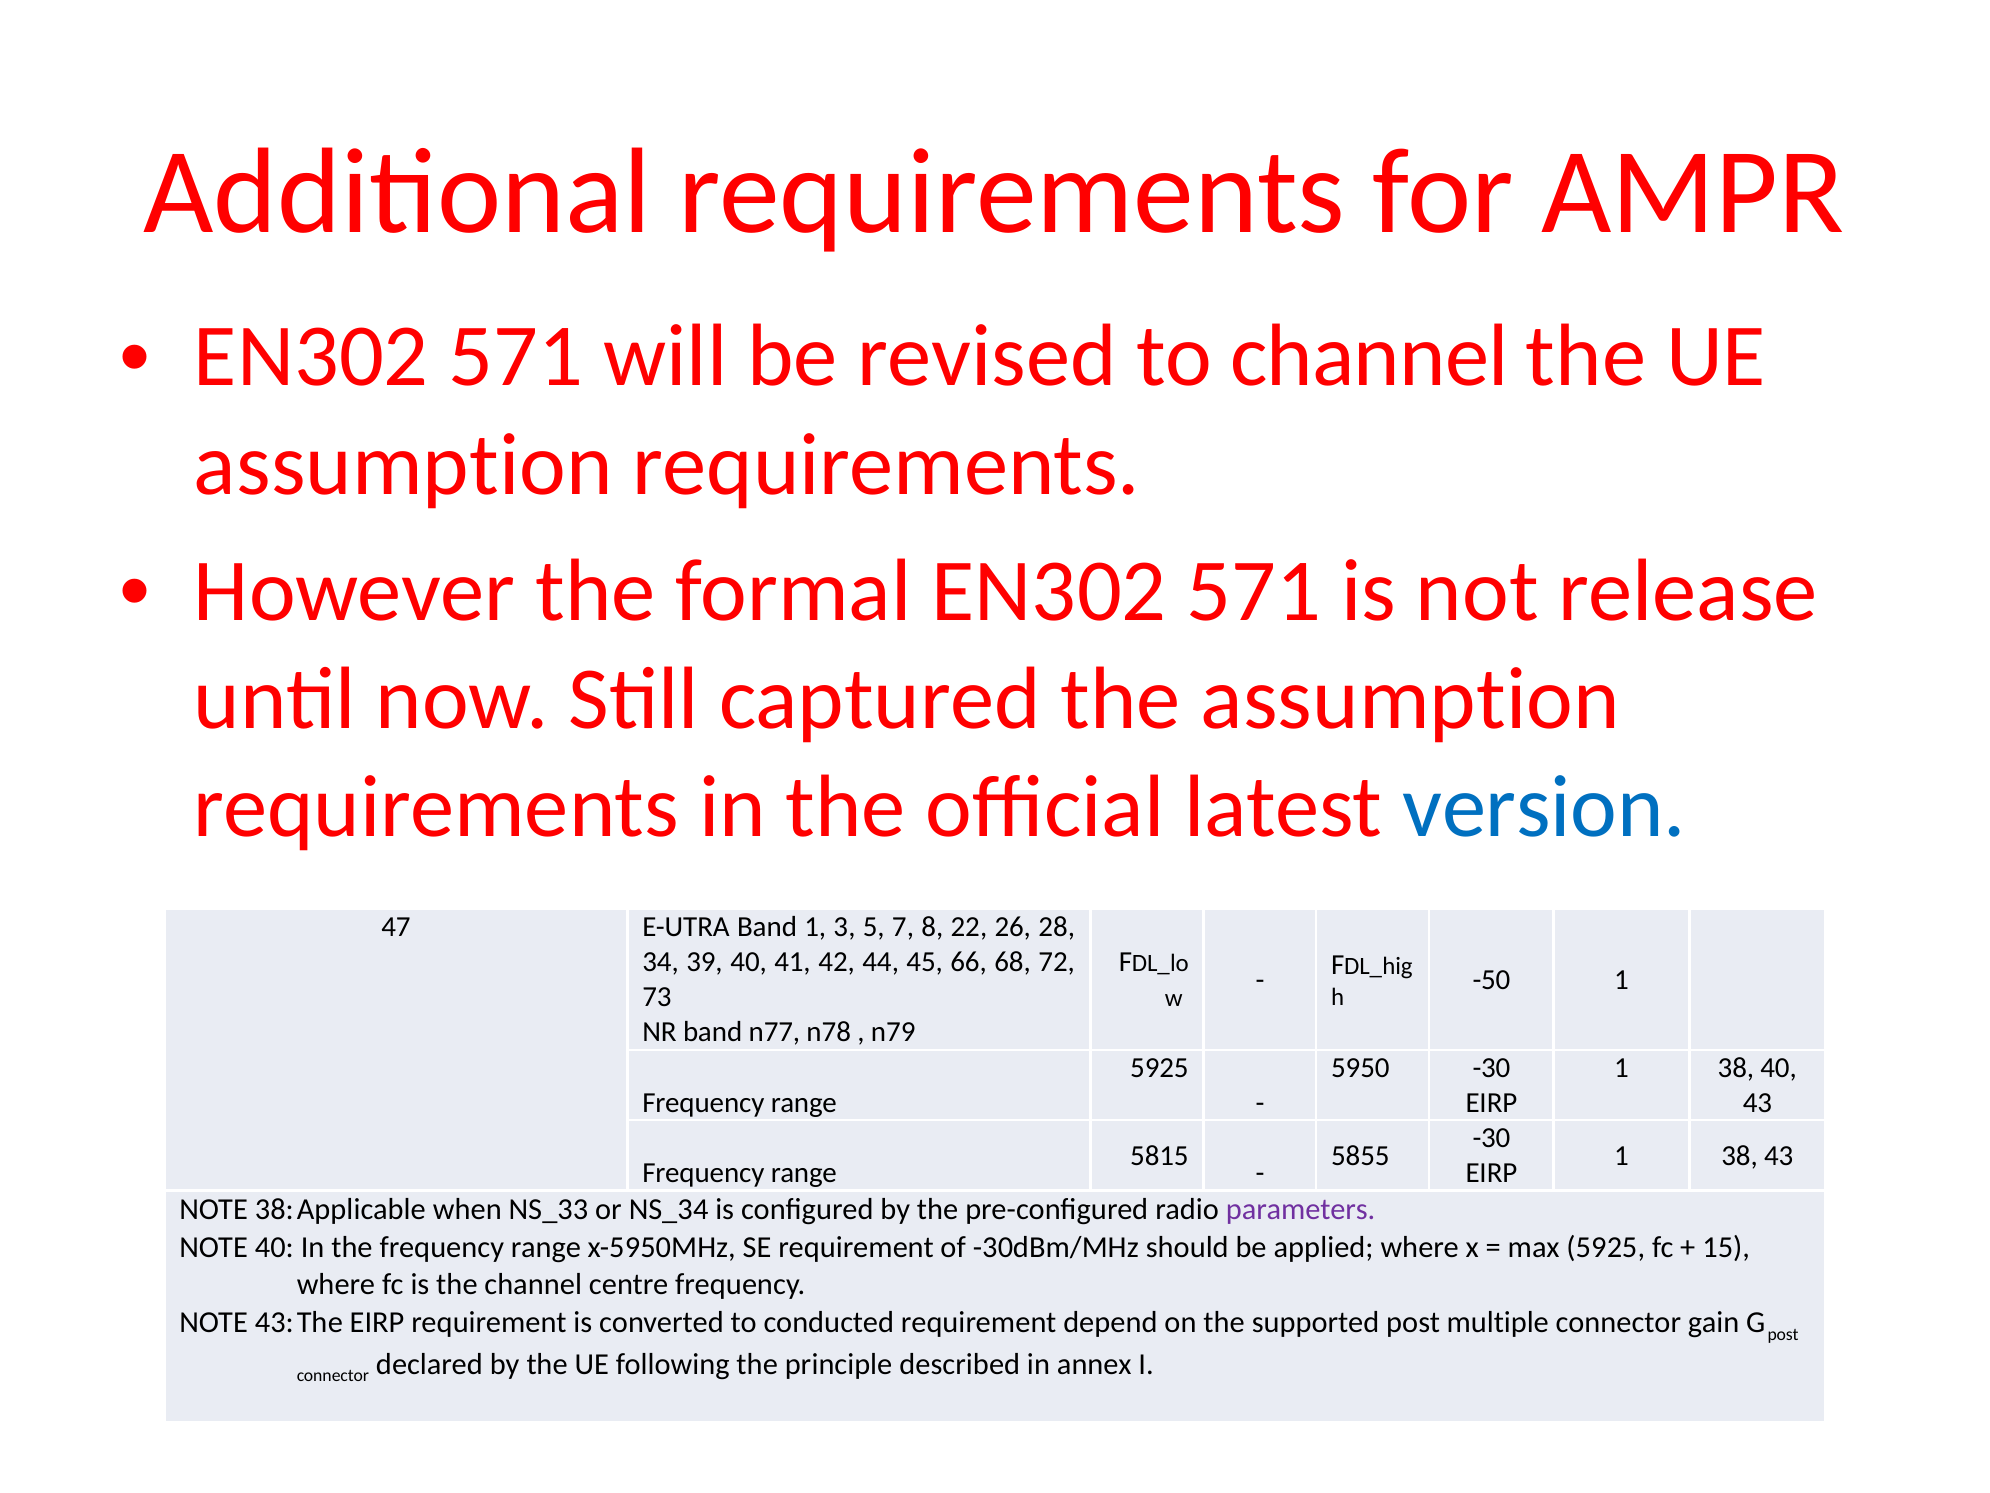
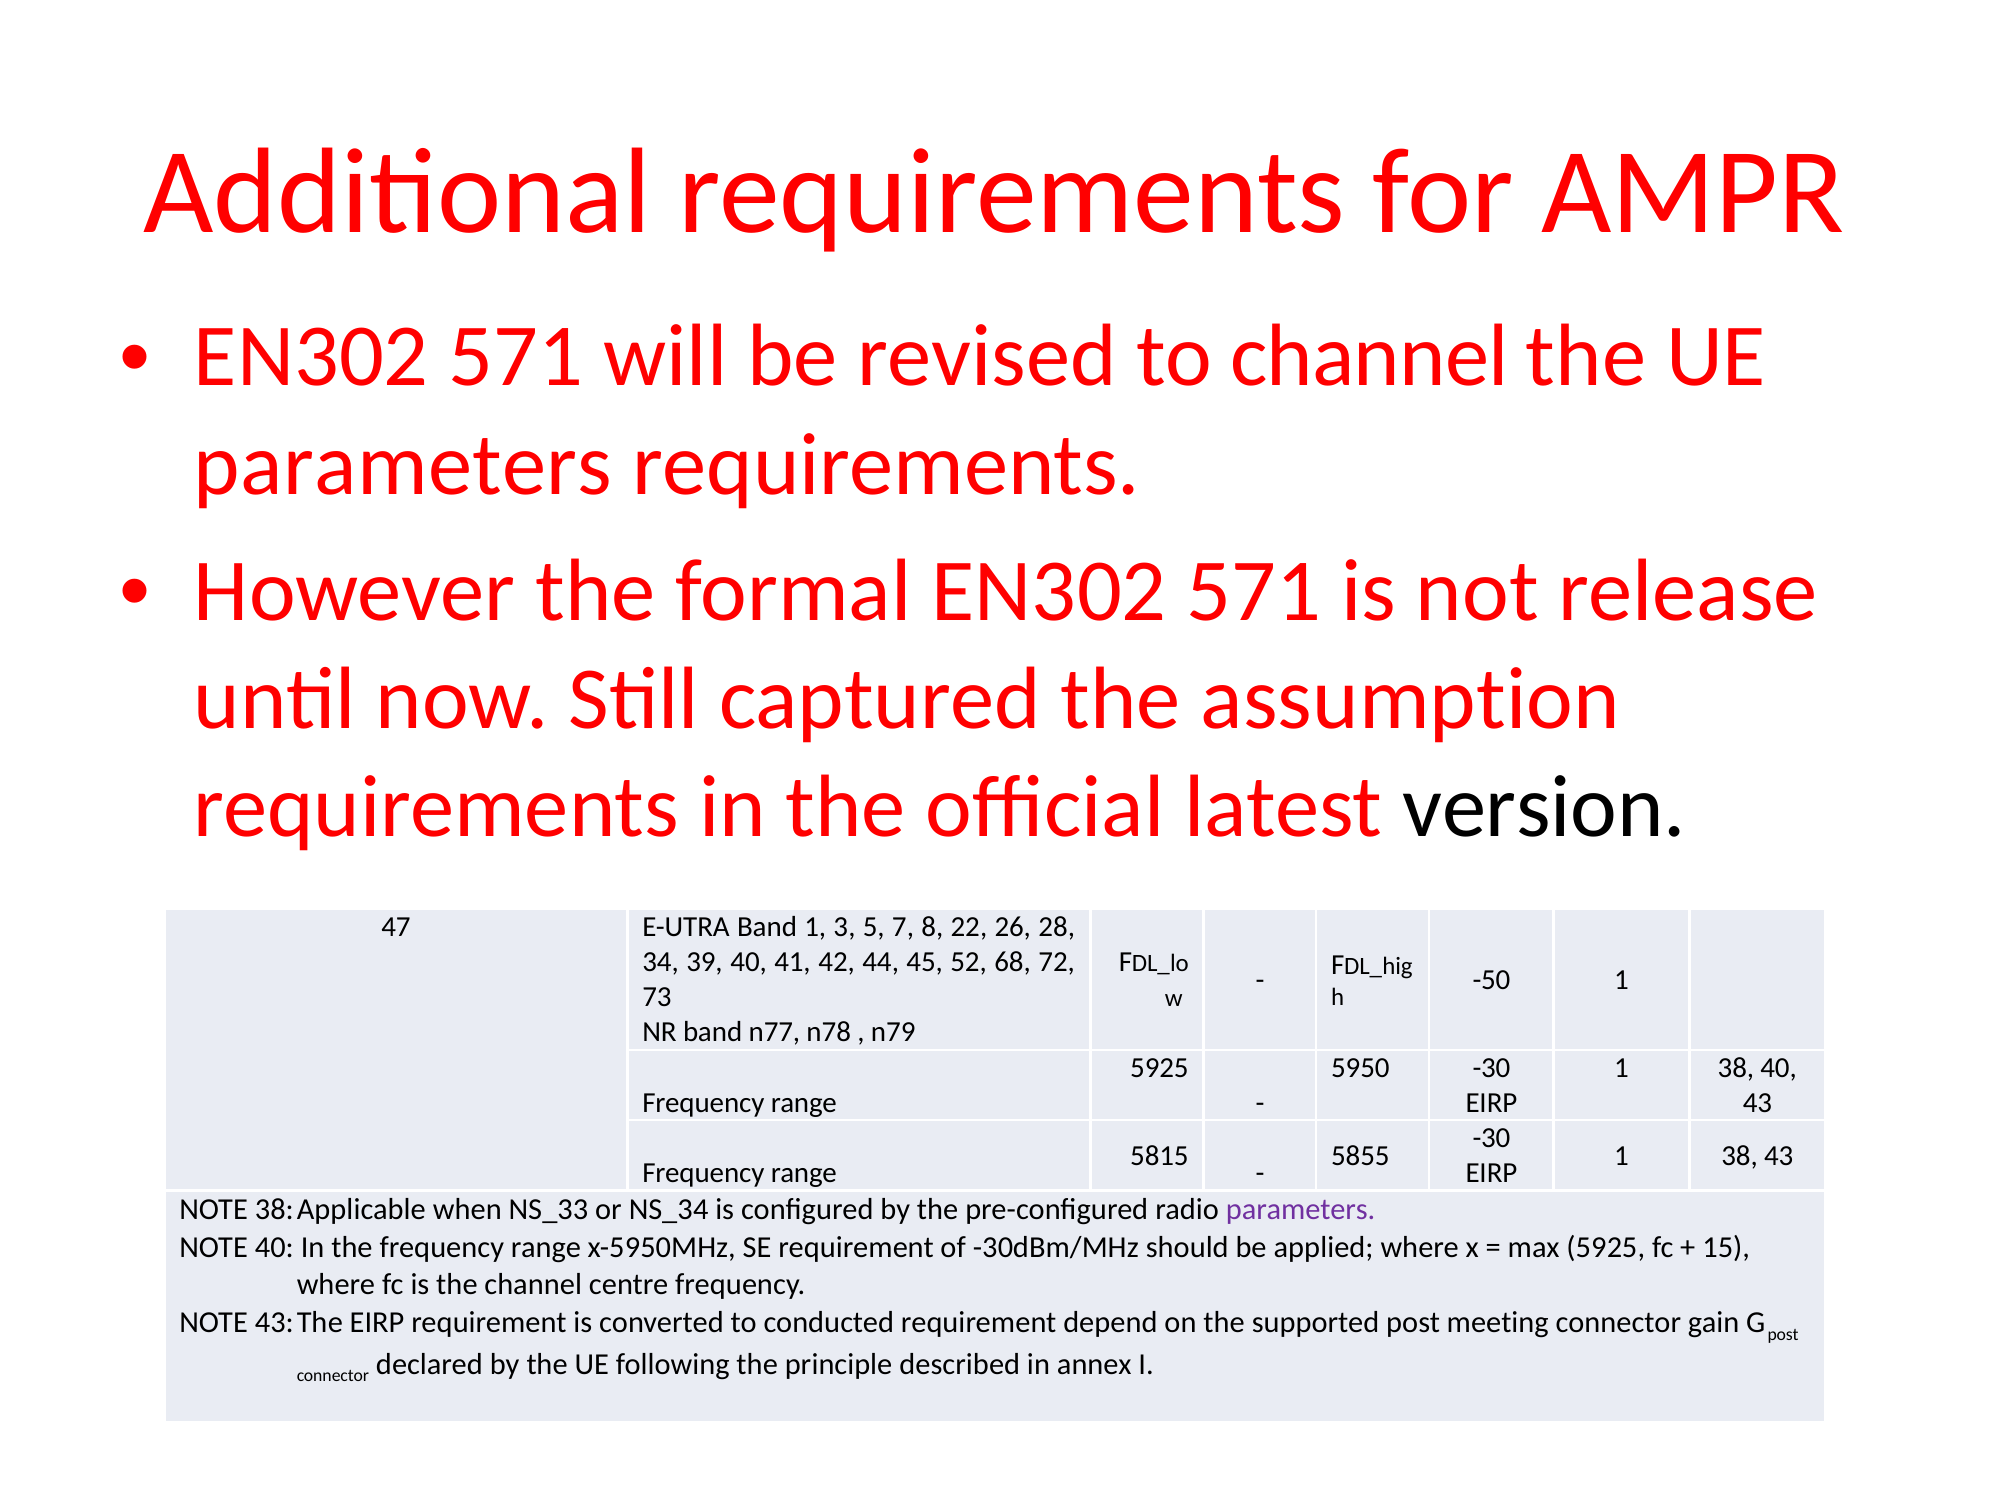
assumption at (403, 465): assumption -> parameters
version colour: blue -> black
66: 66 -> 52
multiple: multiple -> meeting
